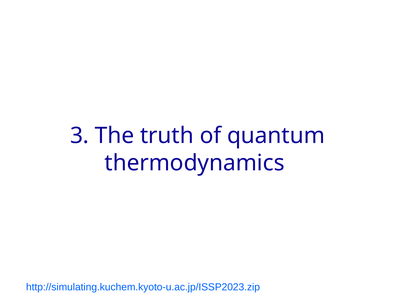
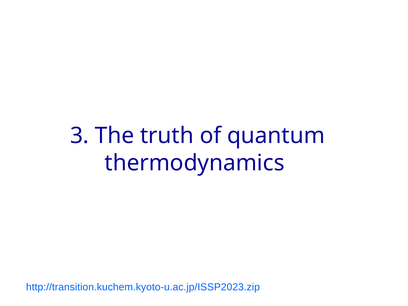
http://simulating.kuchem.kyoto-u.ac.jp/ISSP2023.zip: http://simulating.kuchem.kyoto-u.ac.jp/ISSP2023.zip -> http://transition.kuchem.kyoto-u.ac.jp/ISSP2023.zip
